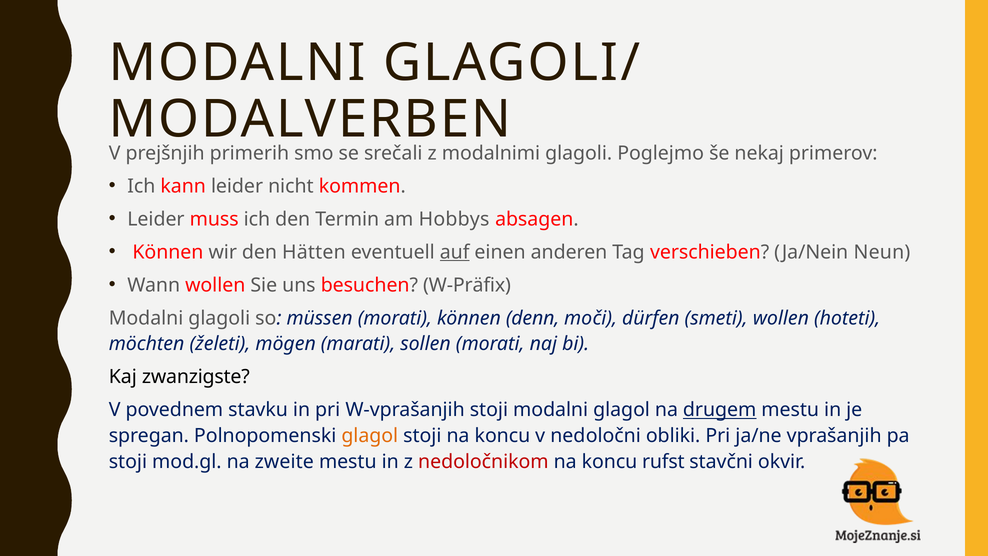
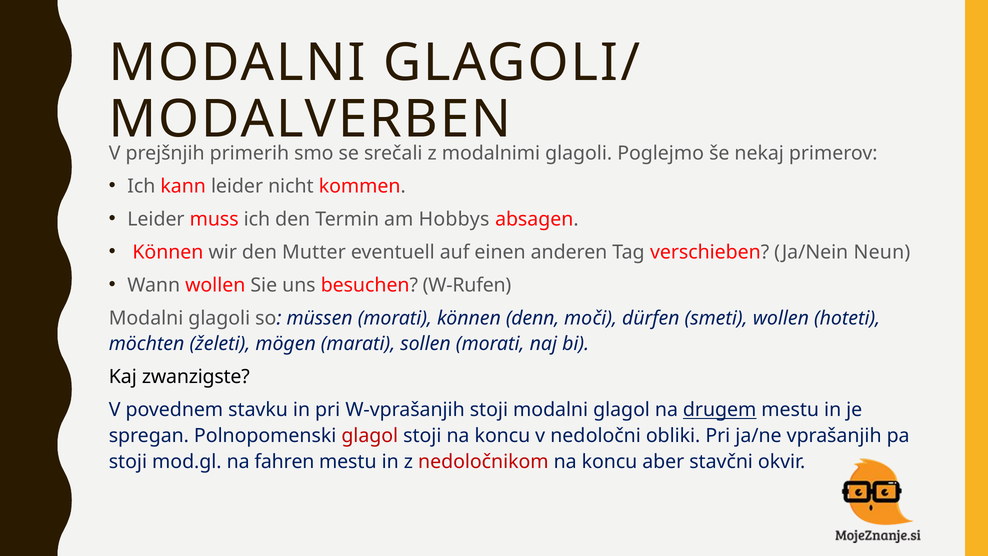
Hätten: Hätten -> Mutter
auf underline: present -> none
W-Präfix: W-Präfix -> W-Rufen
glagol at (370, 436) colour: orange -> red
zweite: zweite -> fahren
rufst: rufst -> aber
